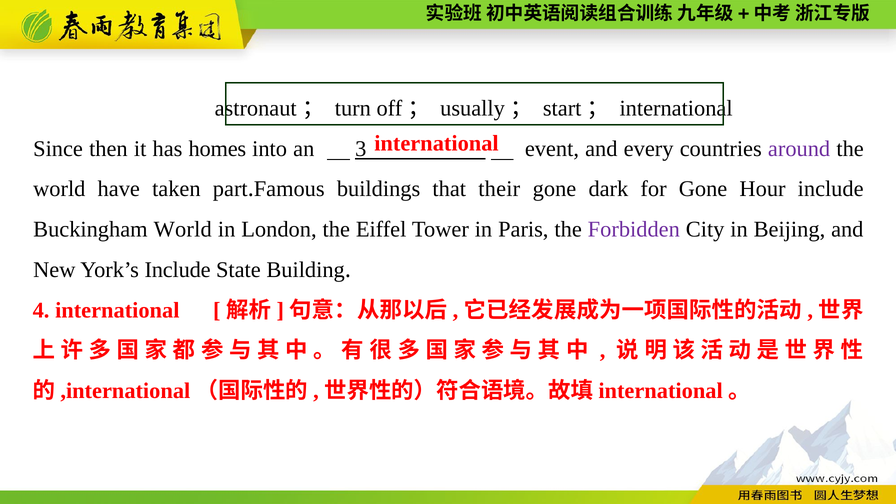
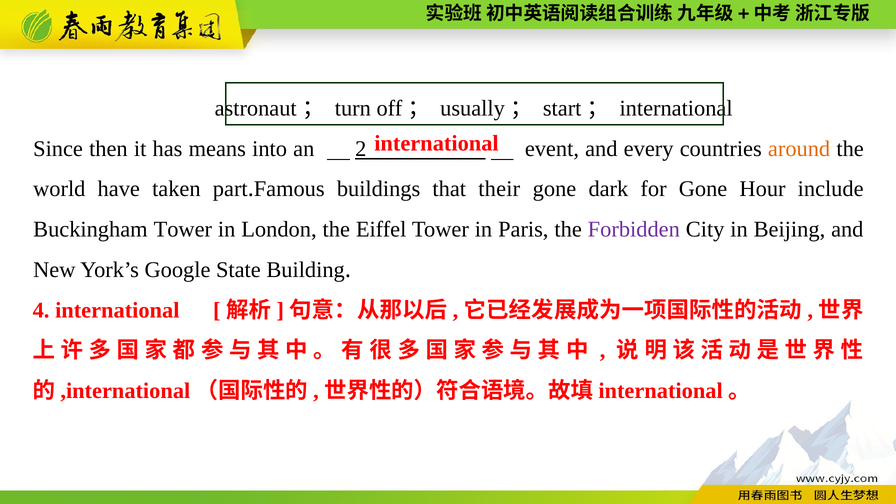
homes: homes -> means
3: 3 -> 2
around colour: purple -> orange
Buckingham World: World -> Tower
York’s Include: Include -> Google
